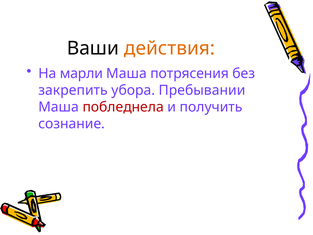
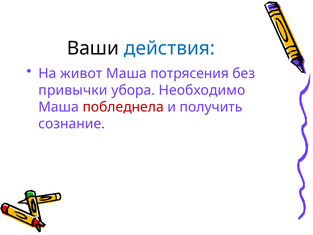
действия colour: orange -> blue
марли: марли -> живот
закрепить: закрепить -> привычки
Пребывании: Пребывании -> Необходимо
